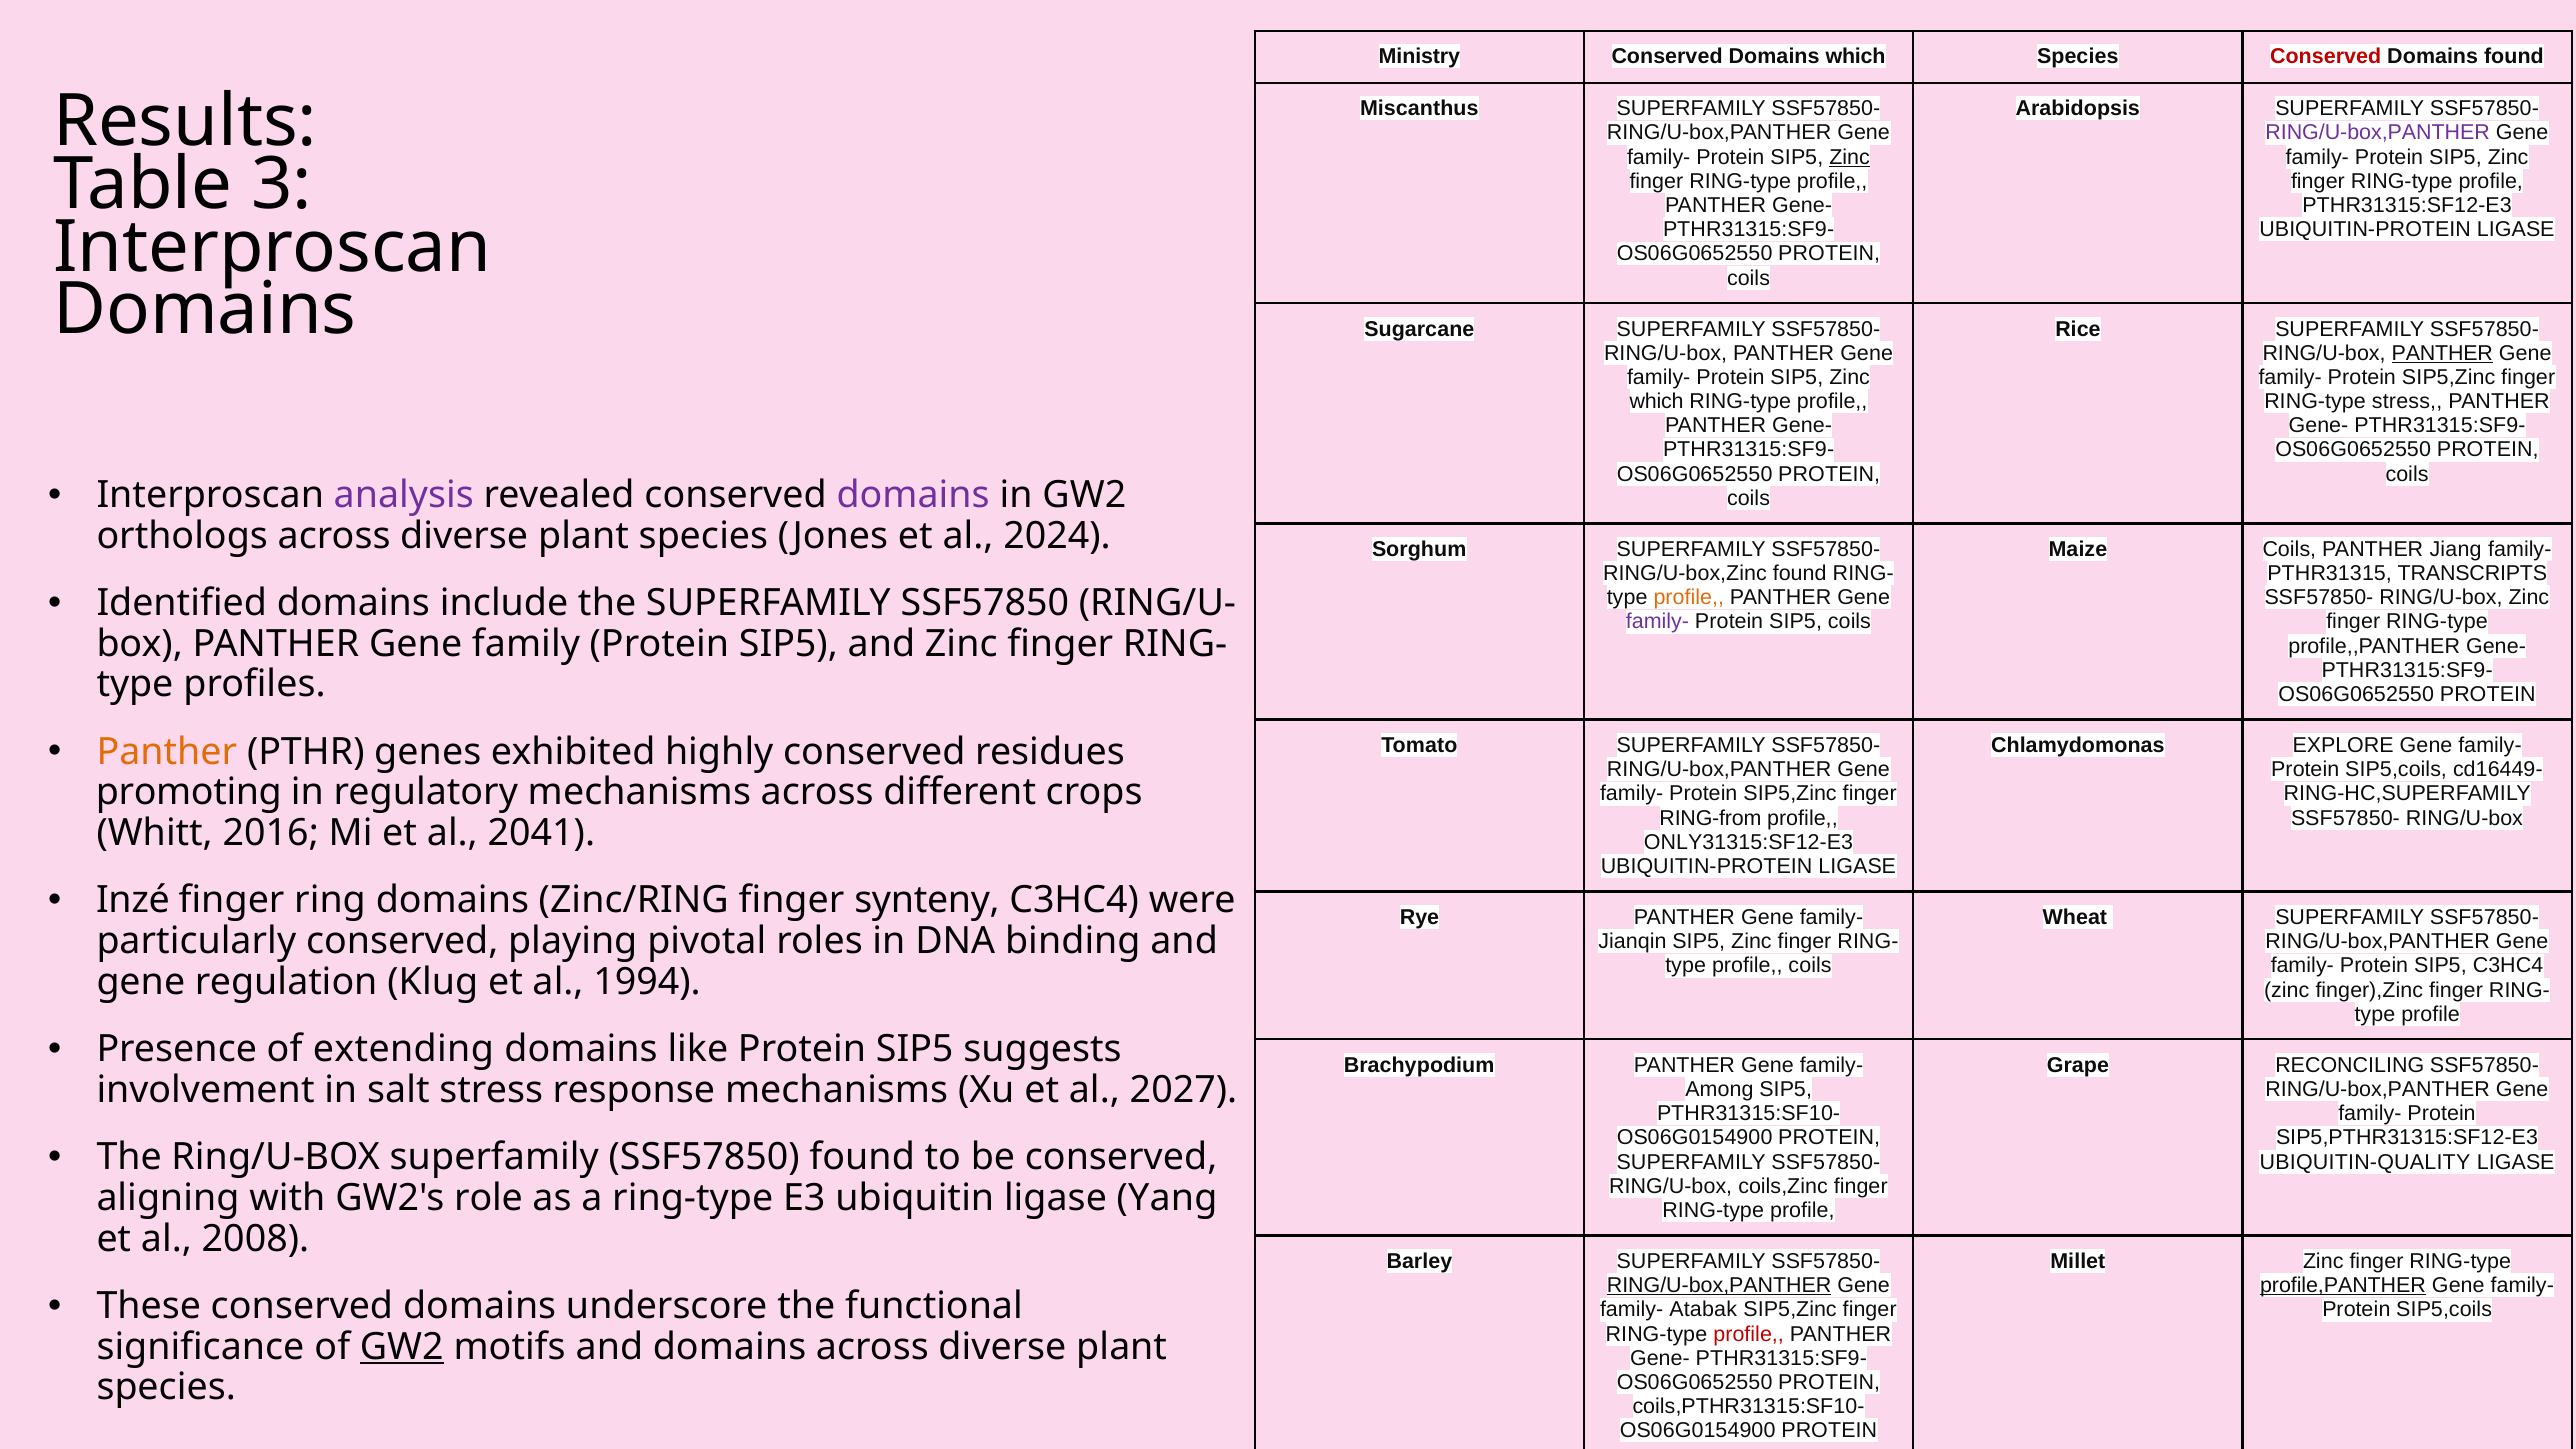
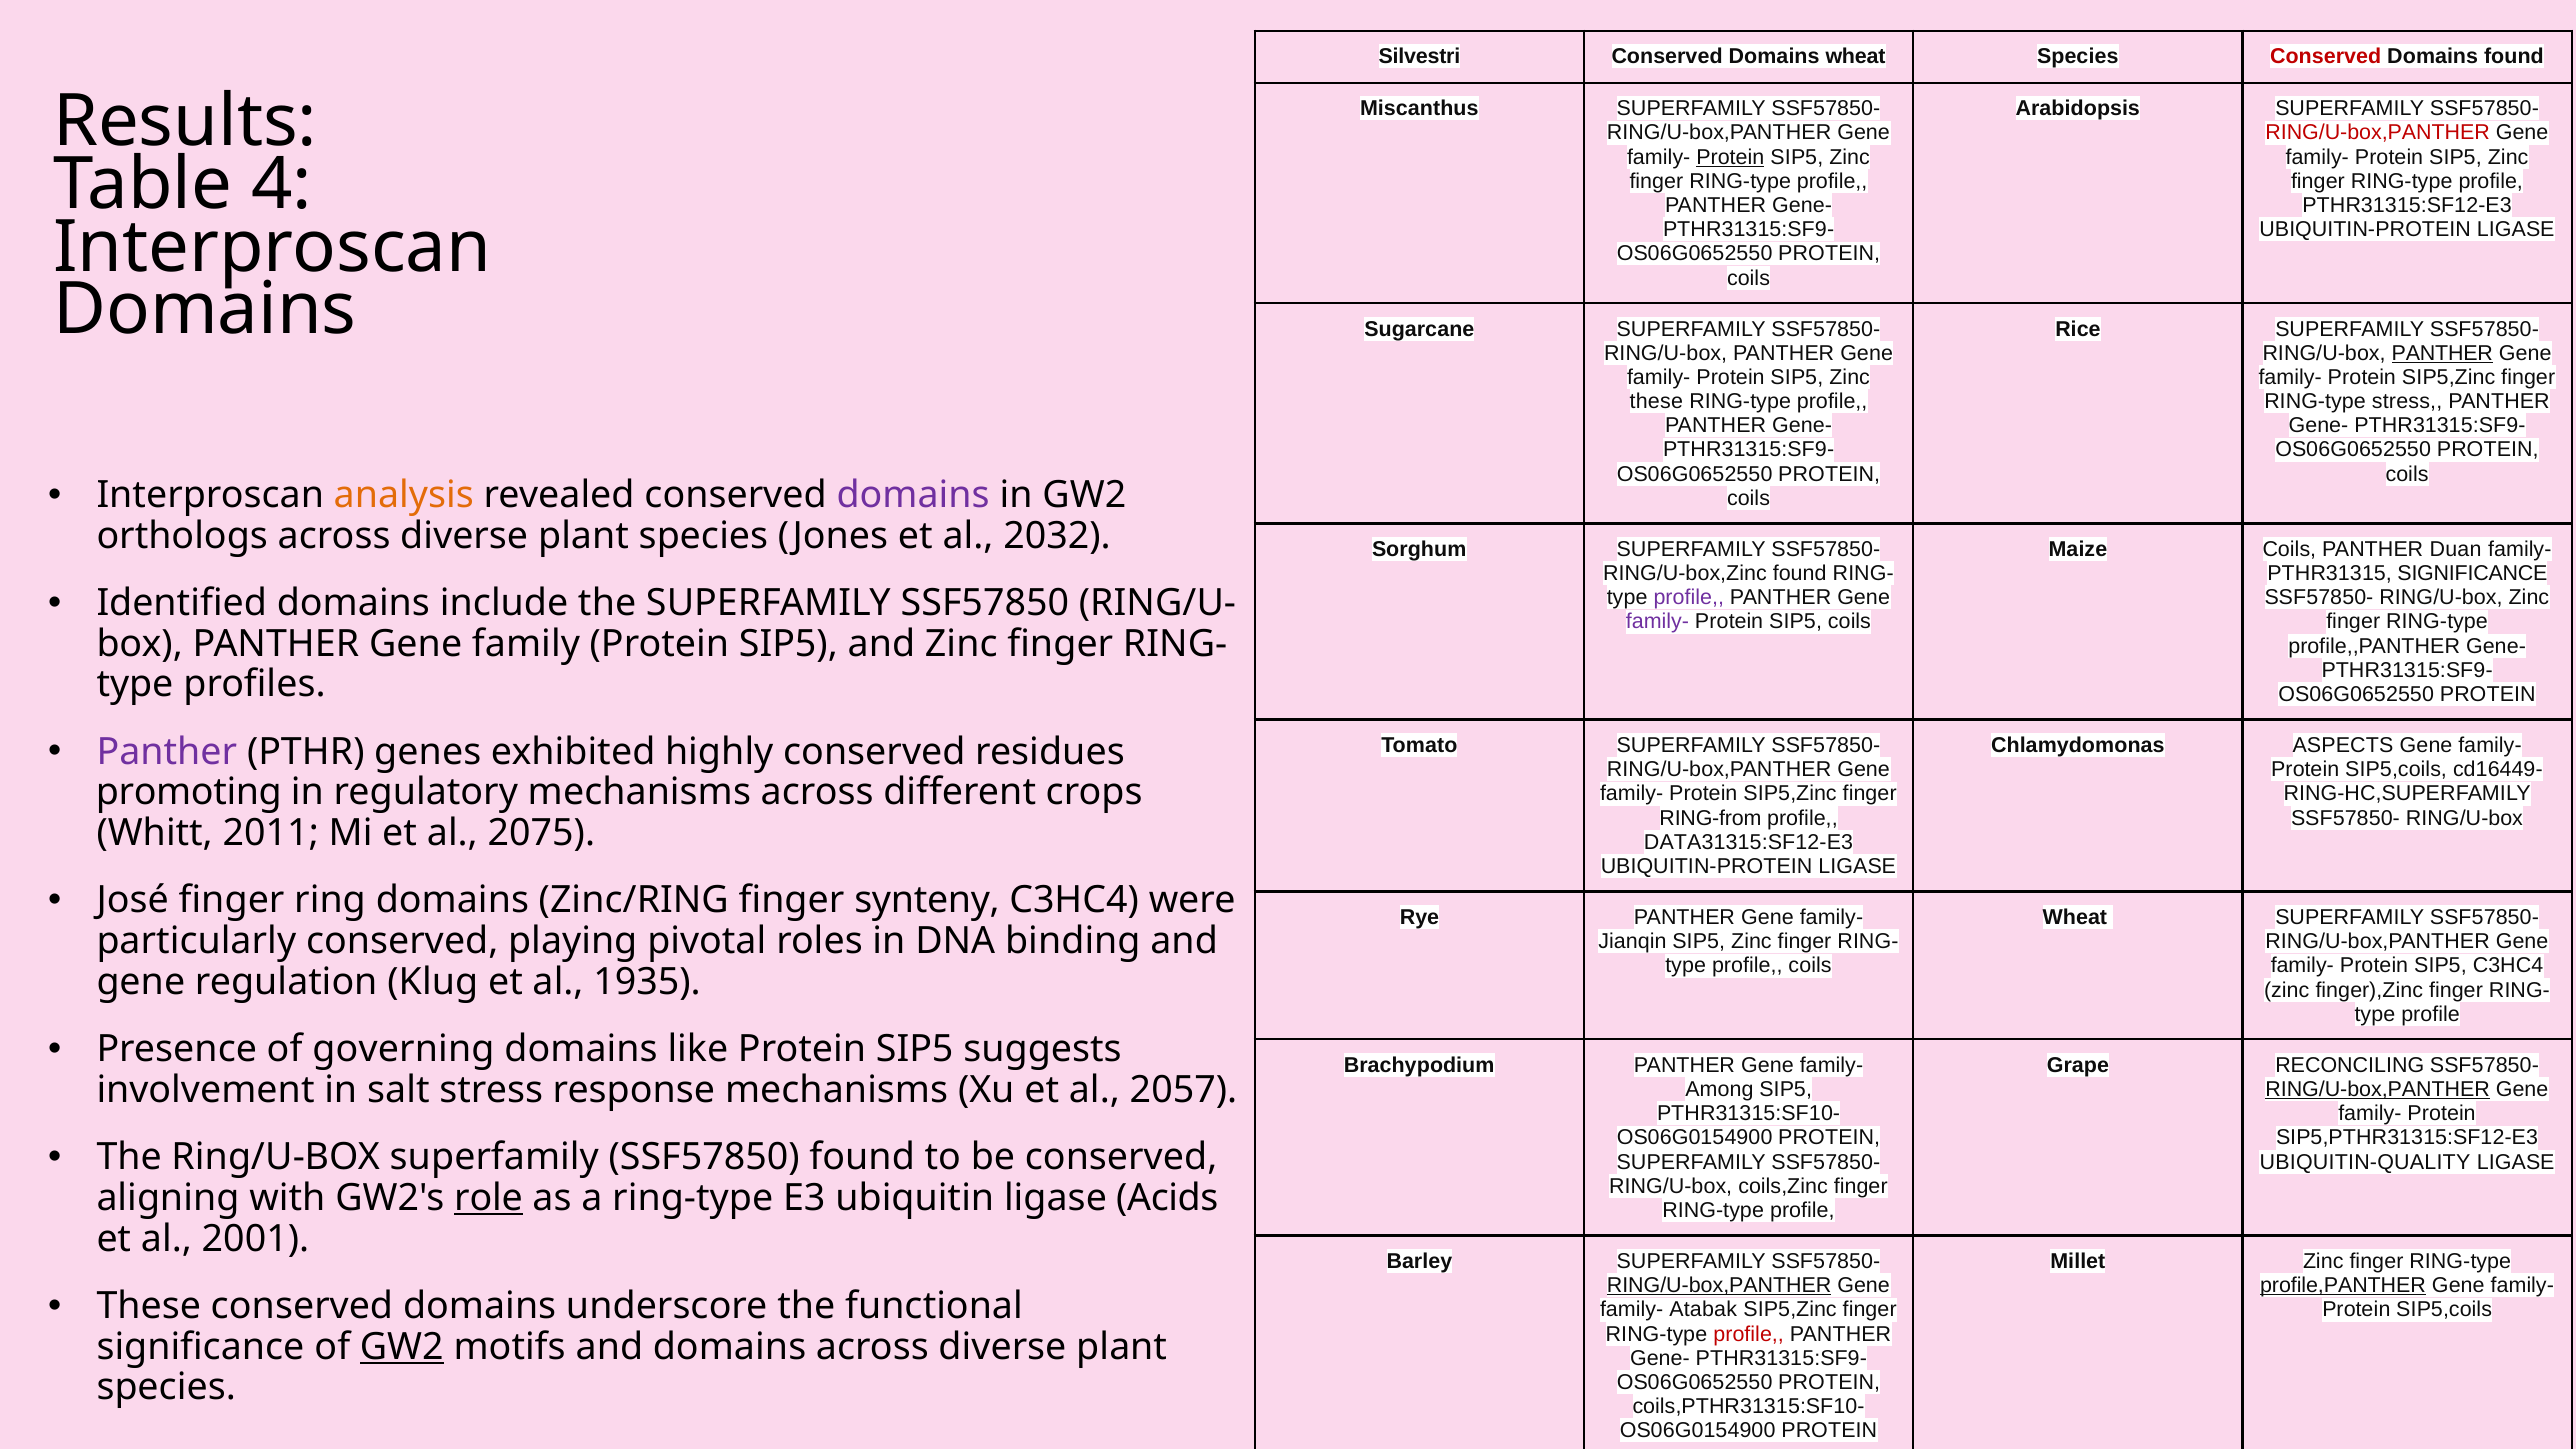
Ministry: Ministry -> Silvestri
Domains which: which -> wheat
RING/U-box,PANTHER at (2378, 133) colour: purple -> red
Protein at (1730, 157) underline: none -> present
Zinc at (1850, 157) underline: present -> none
3: 3 -> 4
which at (1657, 402): which -> these
analysis colour: purple -> orange
2024: 2024 -> 2032
Jiang: Jiang -> Duan
PTHR31315 TRANSCRIPTS: TRANSCRIPTS -> SIGNIFICANCE
profile at (1689, 598) colour: orange -> purple
Panther at (167, 752) colour: orange -> purple
EXPLORE: EXPLORE -> ASPECTS
2016: 2016 -> 2011
2041: 2041 -> 2075
ONLY31315:SF12-E3: ONLY31315:SF12-E3 -> DATA31315:SF12-E3
Inzé: Inzé -> José
1994: 1994 -> 1935
extending: extending -> governing
2027: 2027 -> 2057
RING/U-box,PANTHER at (2378, 1089) underline: none -> present
role underline: none -> present
Yang: Yang -> Acids
2008: 2008 -> 2001
